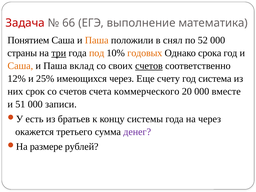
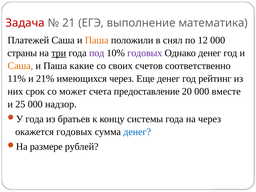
66: 66 -> 21
Понятием: Понятием -> Платежей
52: 52 -> 12
под colour: orange -> purple
годовых at (145, 53) colour: orange -> purple
Однако срока: срока -> денег
вклад: вклад -> какие
счетов at (149, 66) underline: present -> none
12%: 12% -> 11%
25%: 25% -> 21%
Еще счету: счету -> денег
система: система -> рейтинг
со счетов: счетов -> может
коммерческого: коммерческого -> предоставление
51: 51 -> 25
записи: записи -> надзор
есть at (34, 119): есть -> года
окажется третьего: третьего -> годовых
денег at (137, 132) colour: purple -> blue
